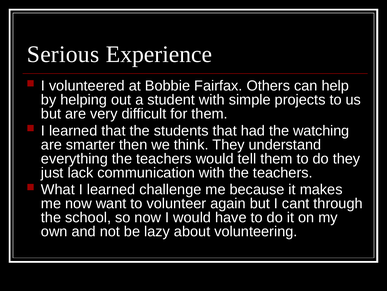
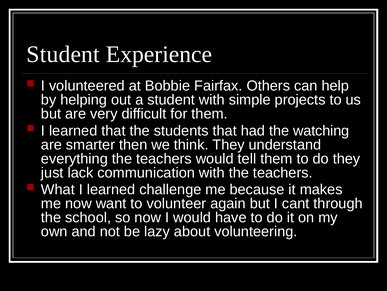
Serious at (63, 54): Serious -> Student
